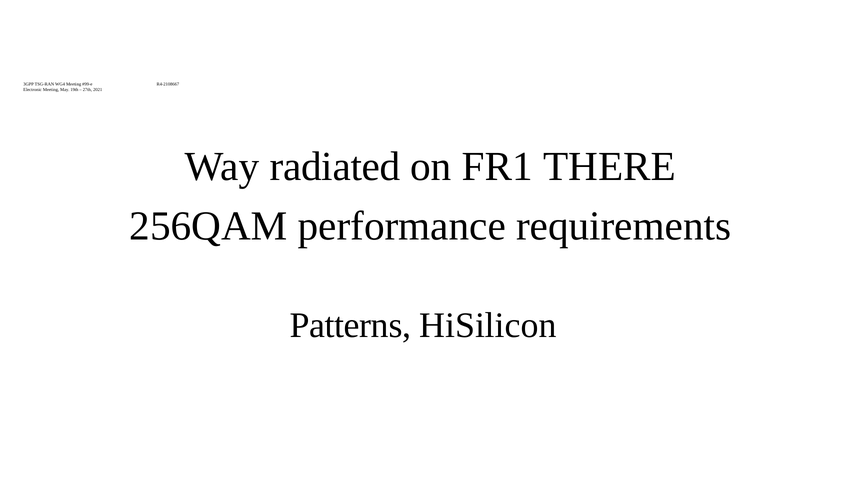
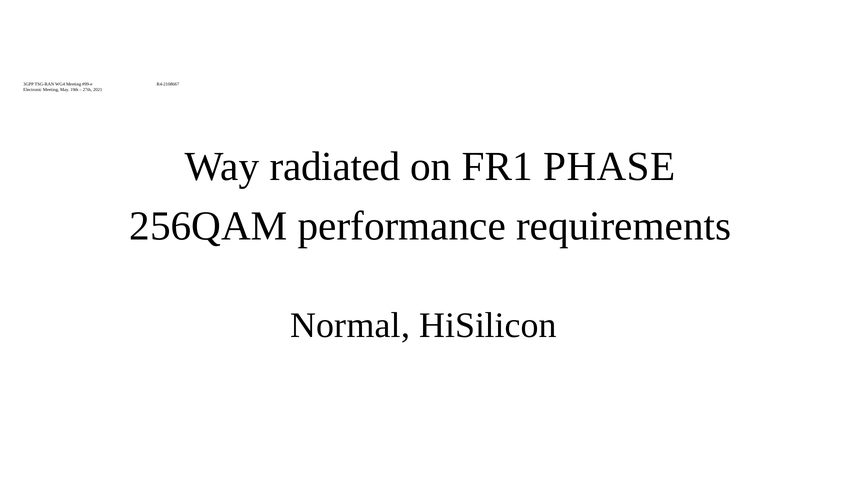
THERE: THERE -> PHASE
Patterns: Patterns -> Normal
